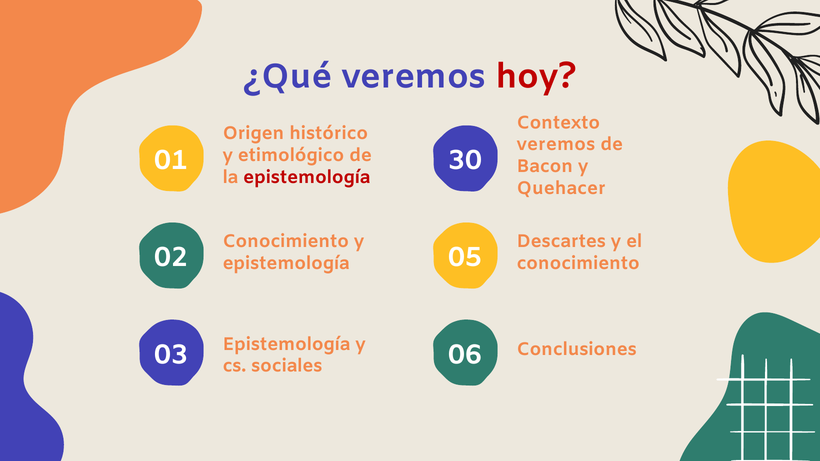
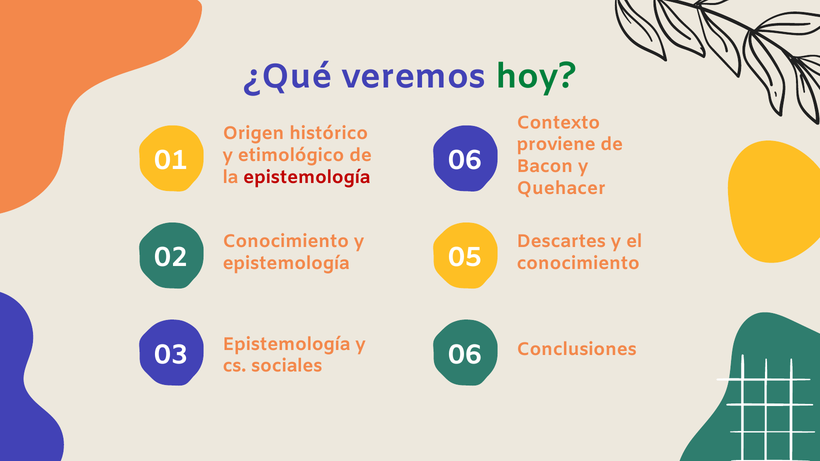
hoy colour: red -> green
veremos at (556, 144): veremos -> proviene
01 30: 30 -> 06
